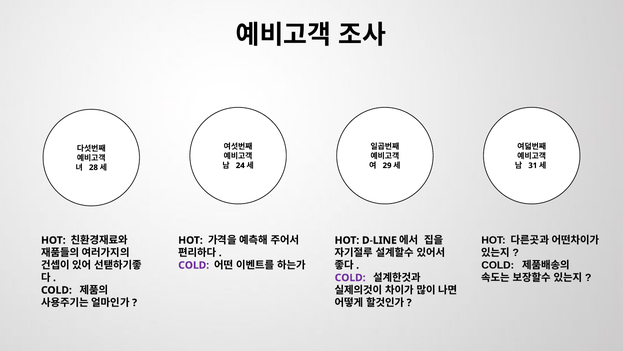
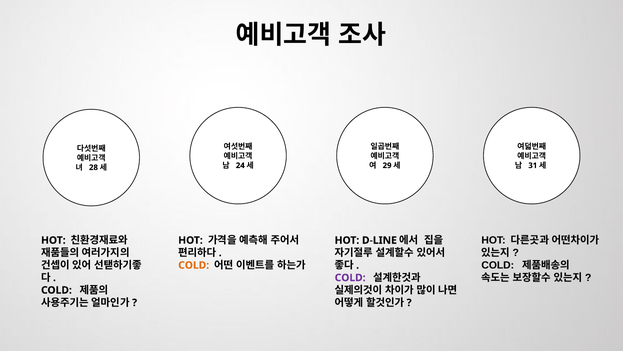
COLD at (194, 265) colour: purple -> orange
